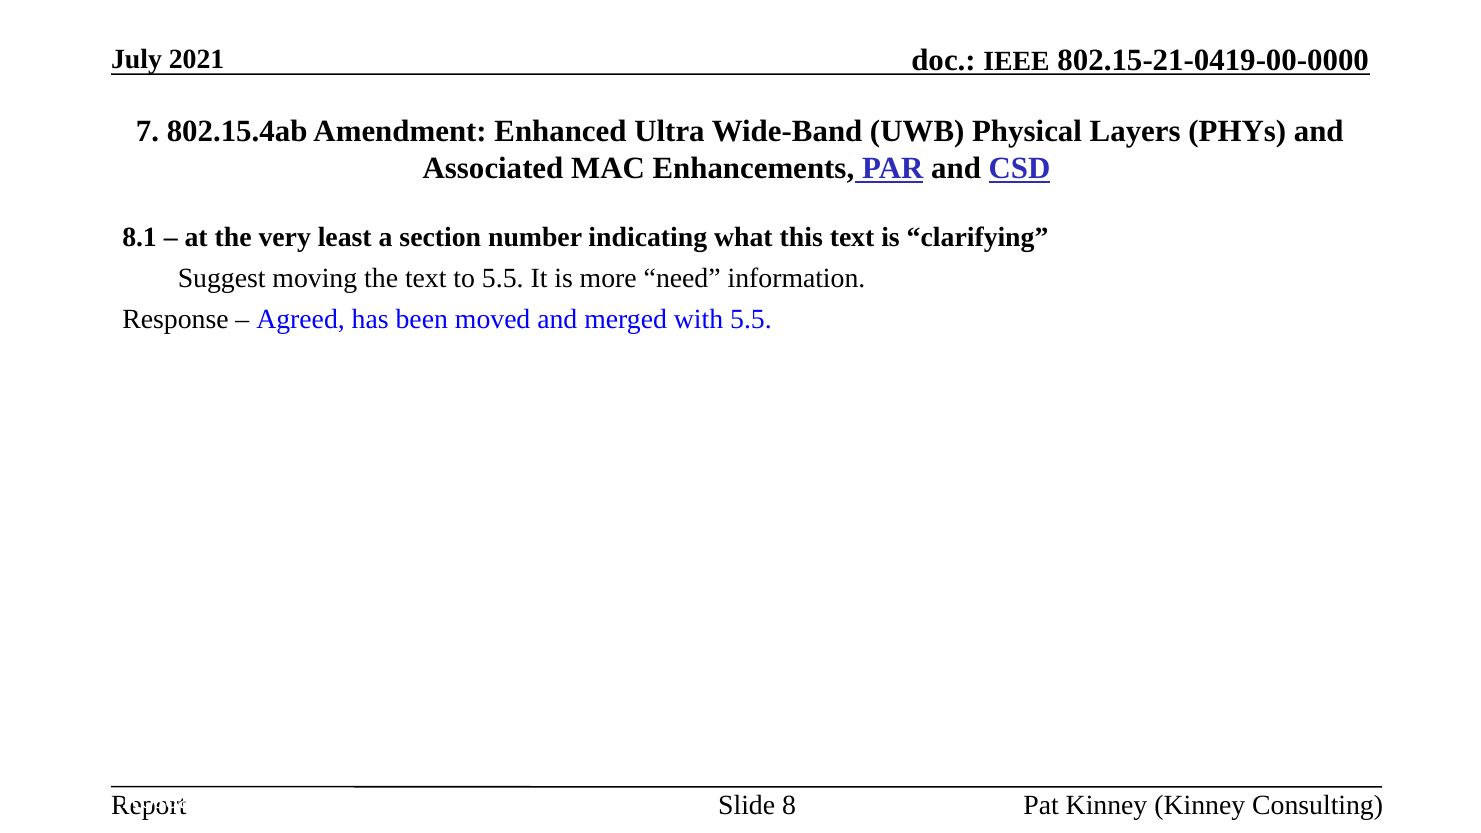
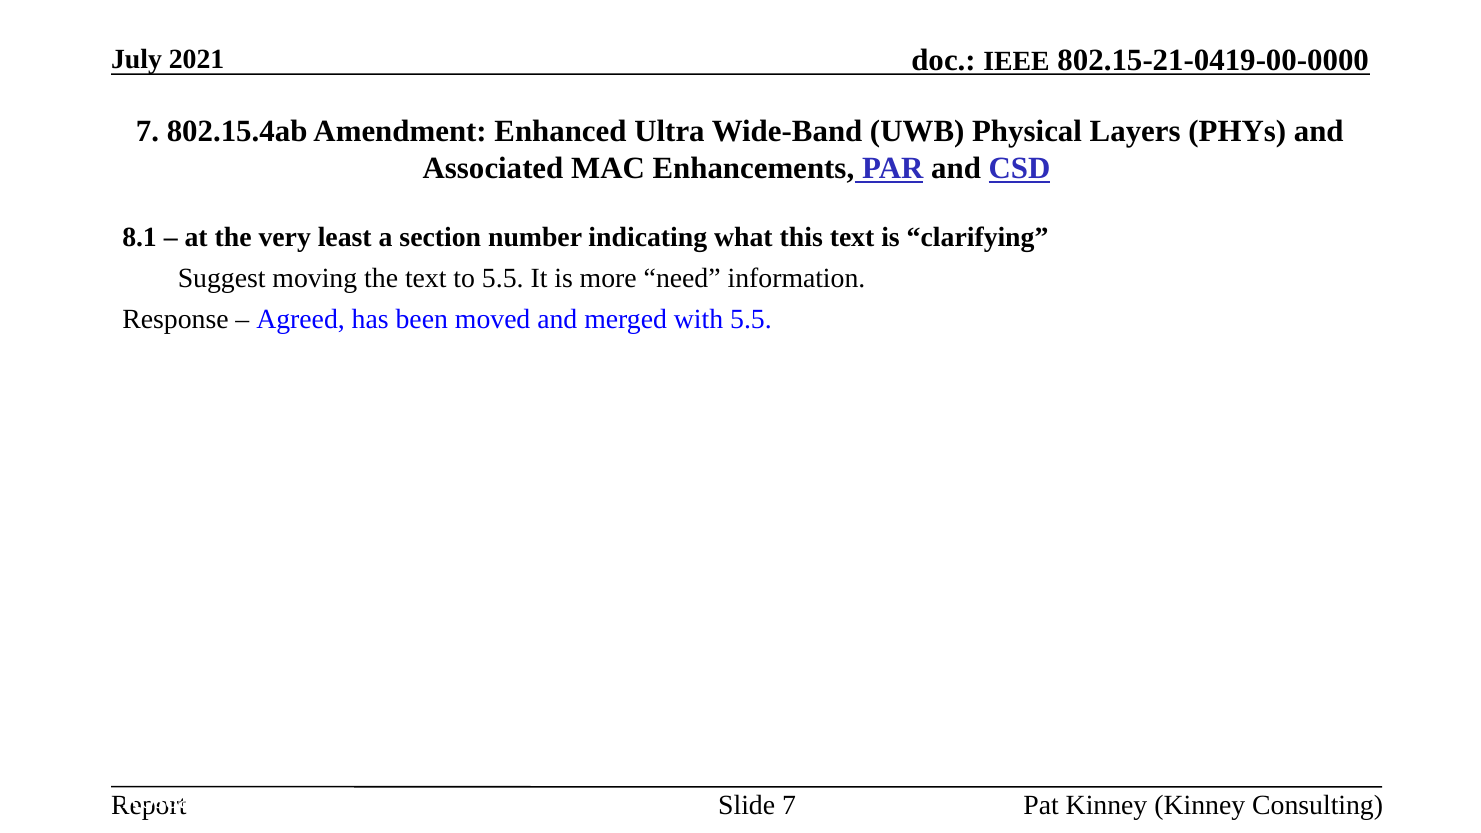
Slide 8: 8 -> 7
